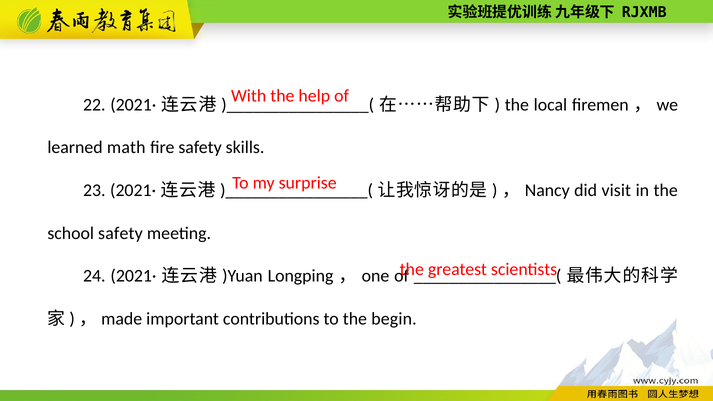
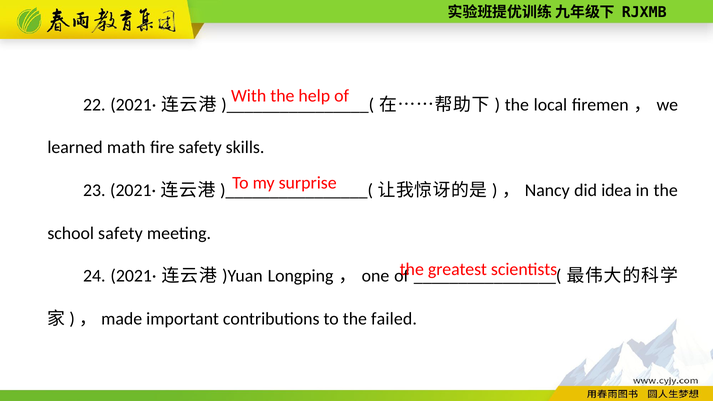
visit: visit -> idea
begin: begin -> failed
